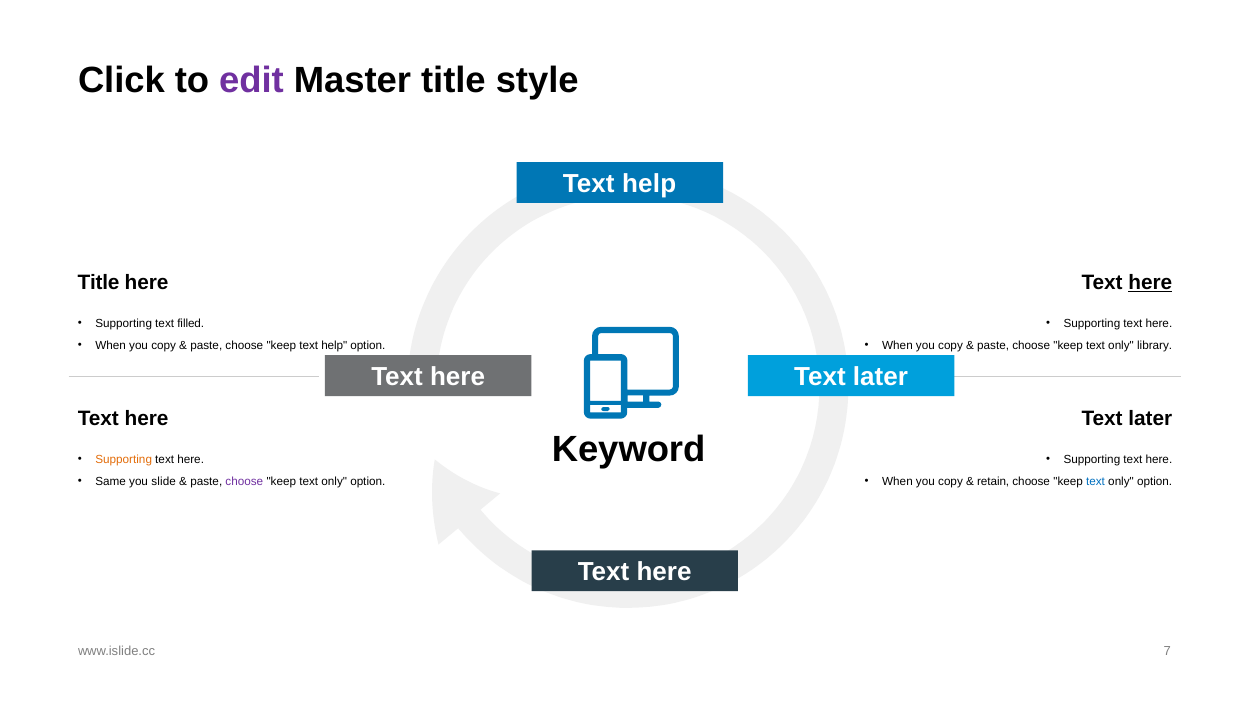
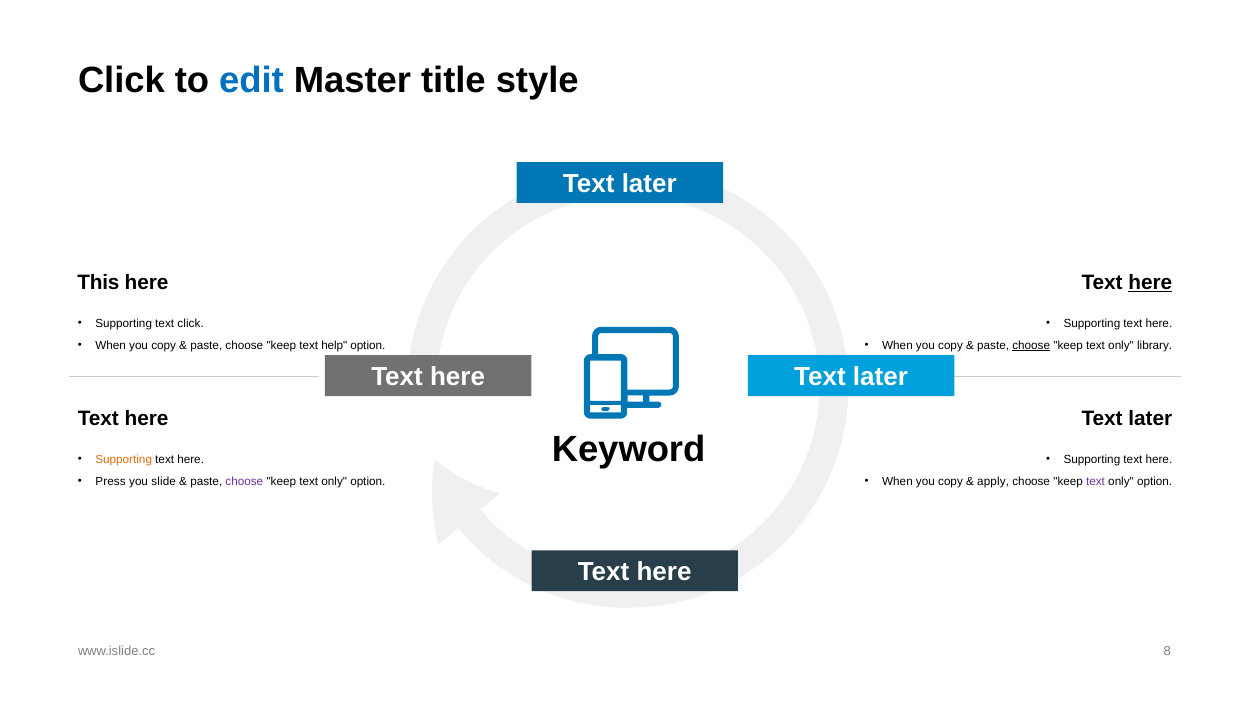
edit colour: purple -> blue
help at (649, 184): help -> later
Title at (98, 283): Title -> This
text filled: filled -> click
choose at (1031, 345) underline: none -> present
Same: Same -> Press
retain: retain -> apply
text at (1096, 481) colour: blue -> purple
7: 7 -> 8
